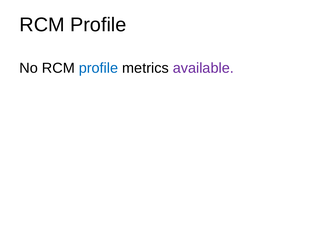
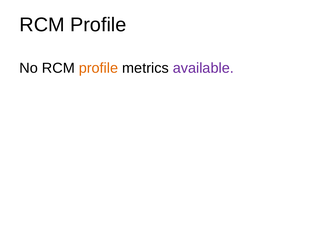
profile at (99, 68) colour: blue -> orange
